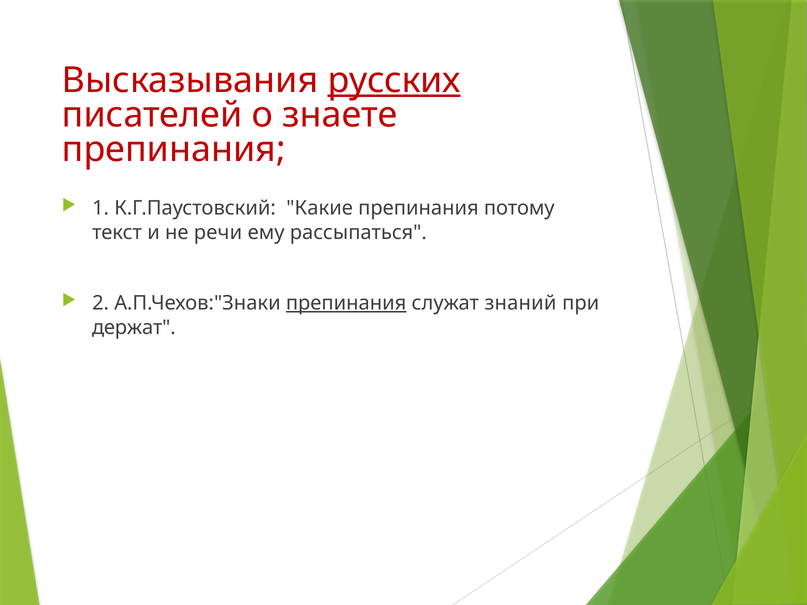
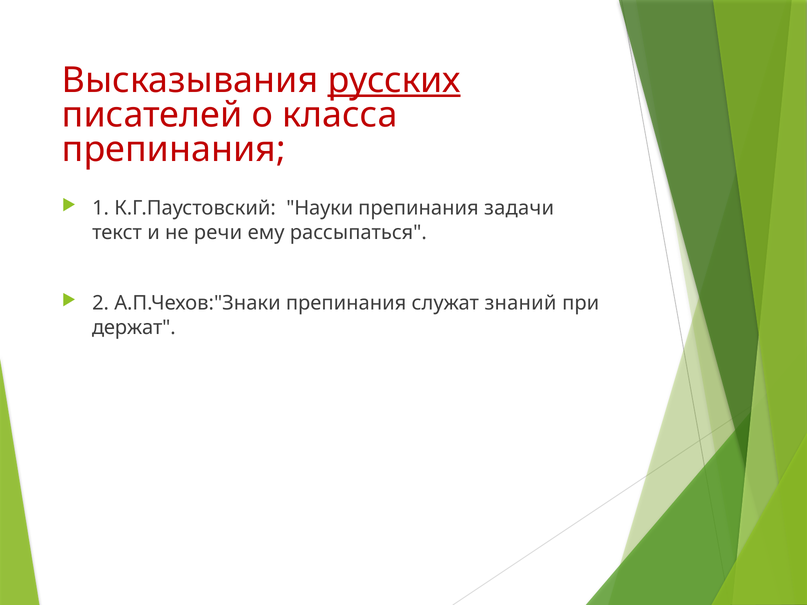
знаете: знаете -> класса
Какие: Какие -> Науки
потому: потому -> задачи
препинания at (346, 303) underline: present -> none
